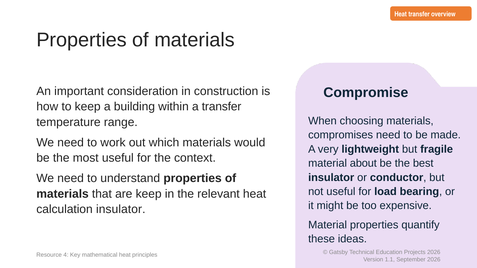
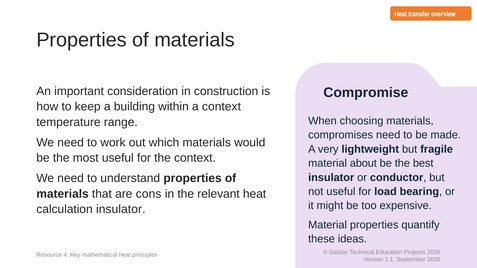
a transfer: transfer -> context
are keep: keep -> cons
